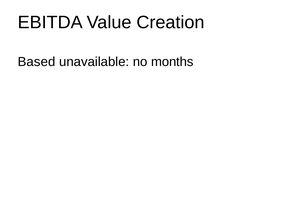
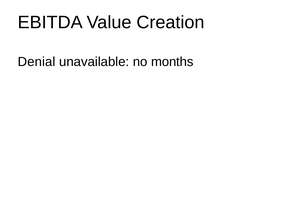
Based: Based -> Denial
